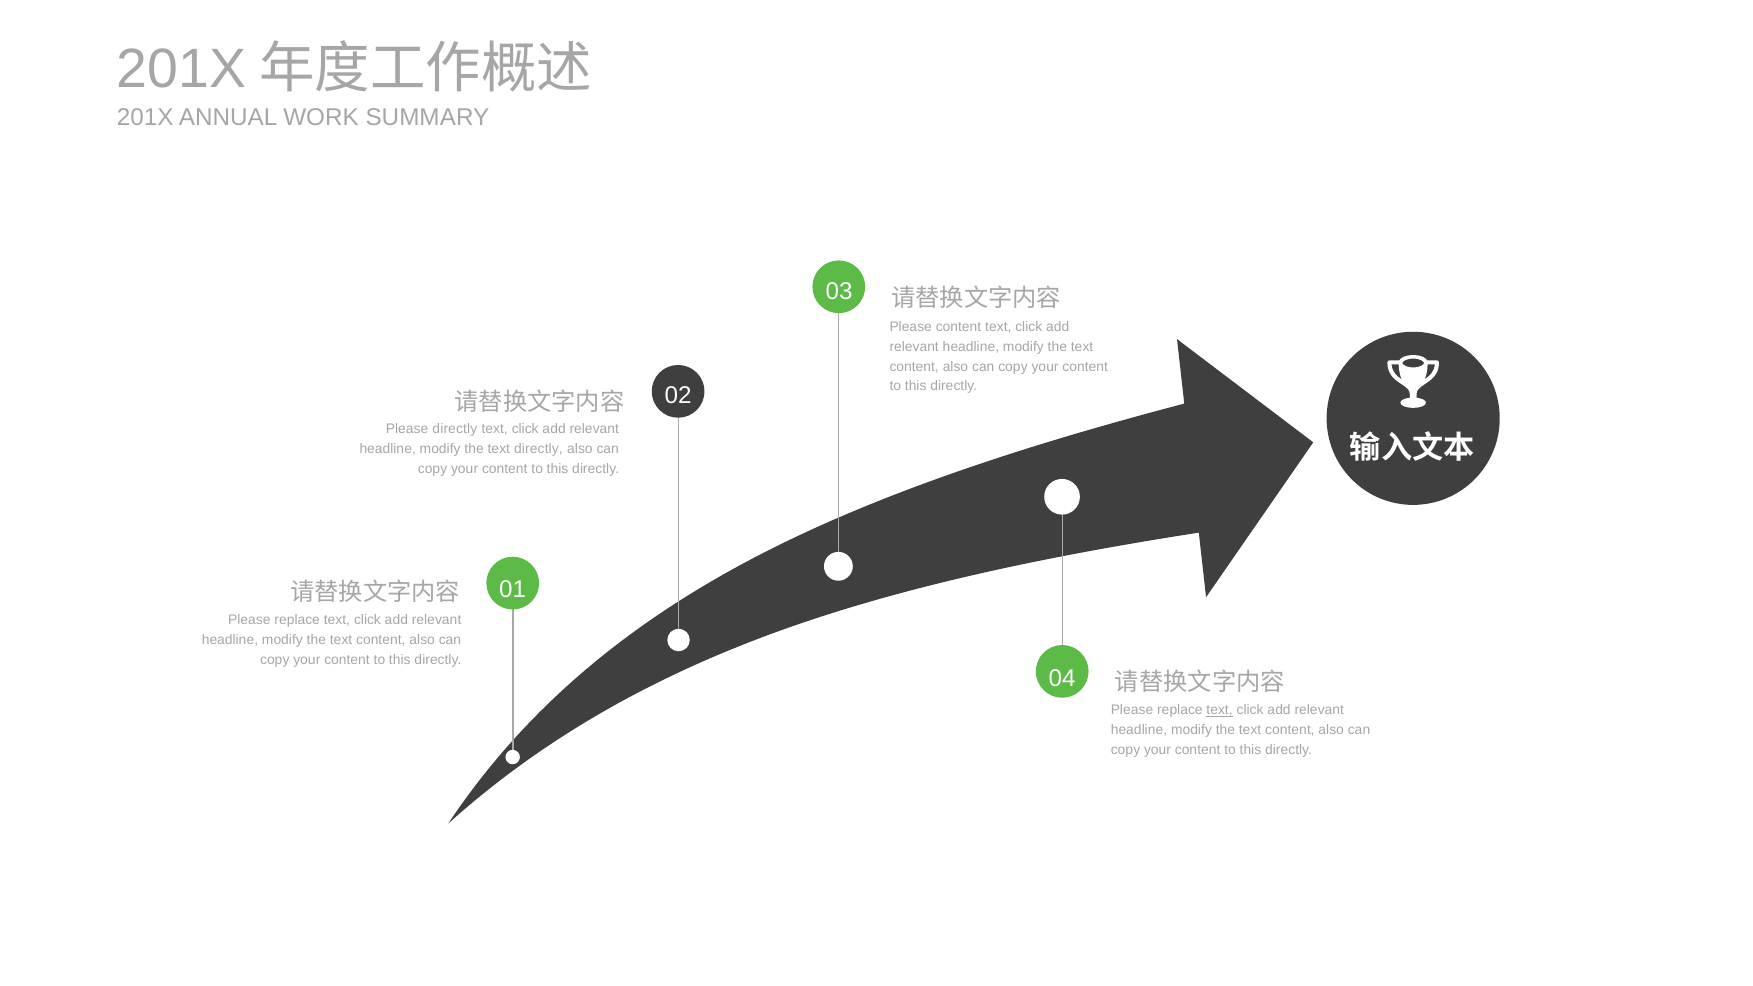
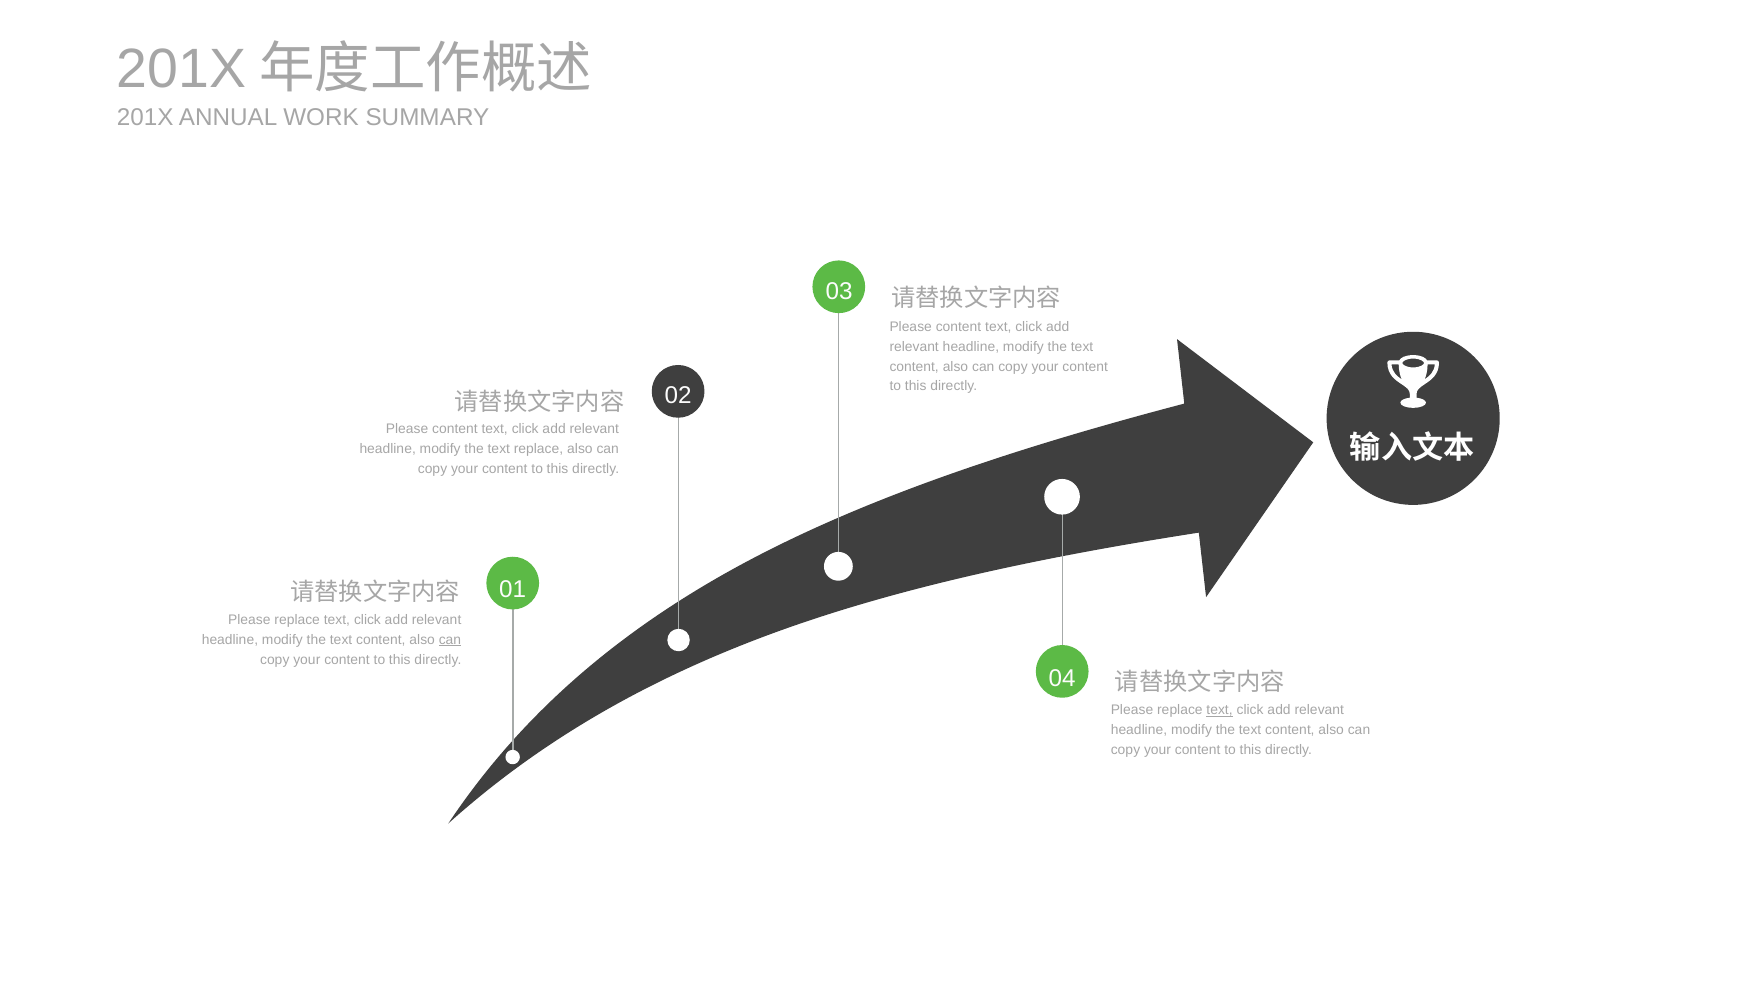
directly at (455, 429): directly -> content
text directly: directly -> replace
can at (450, 640) underline: none -> present
